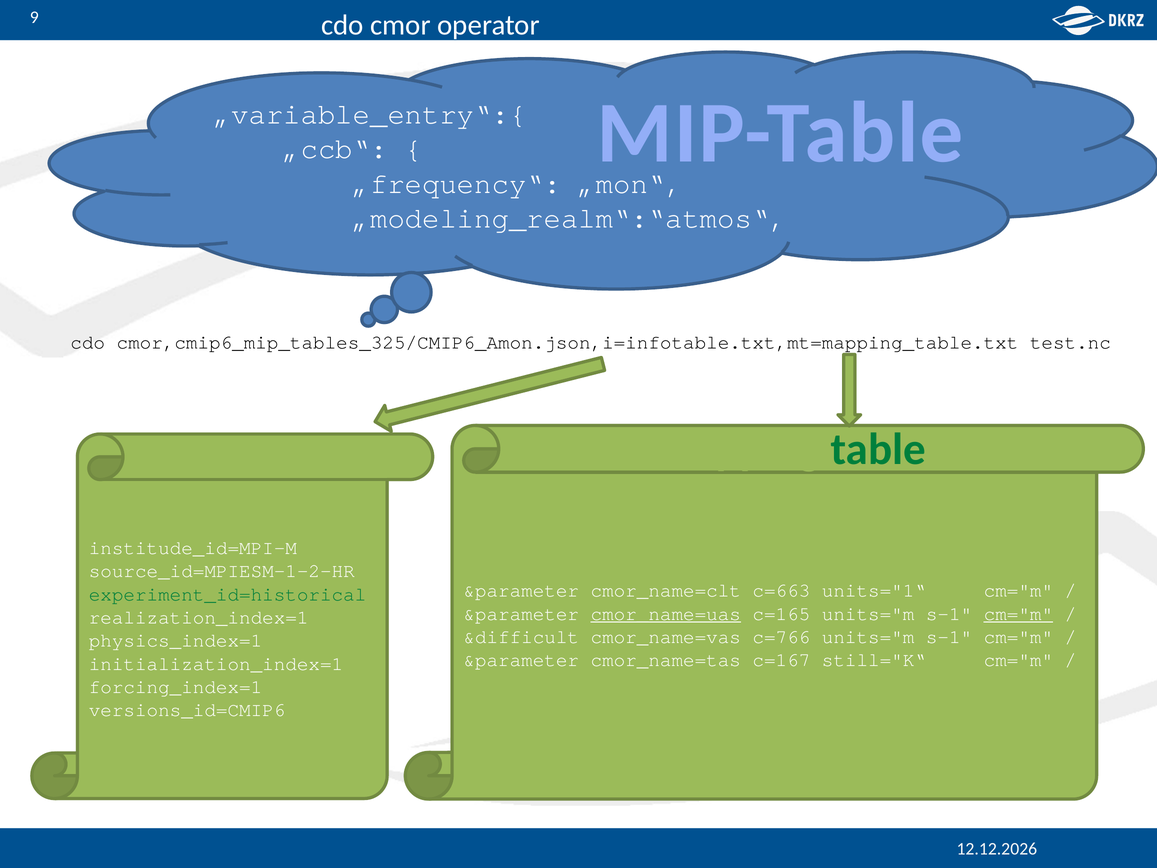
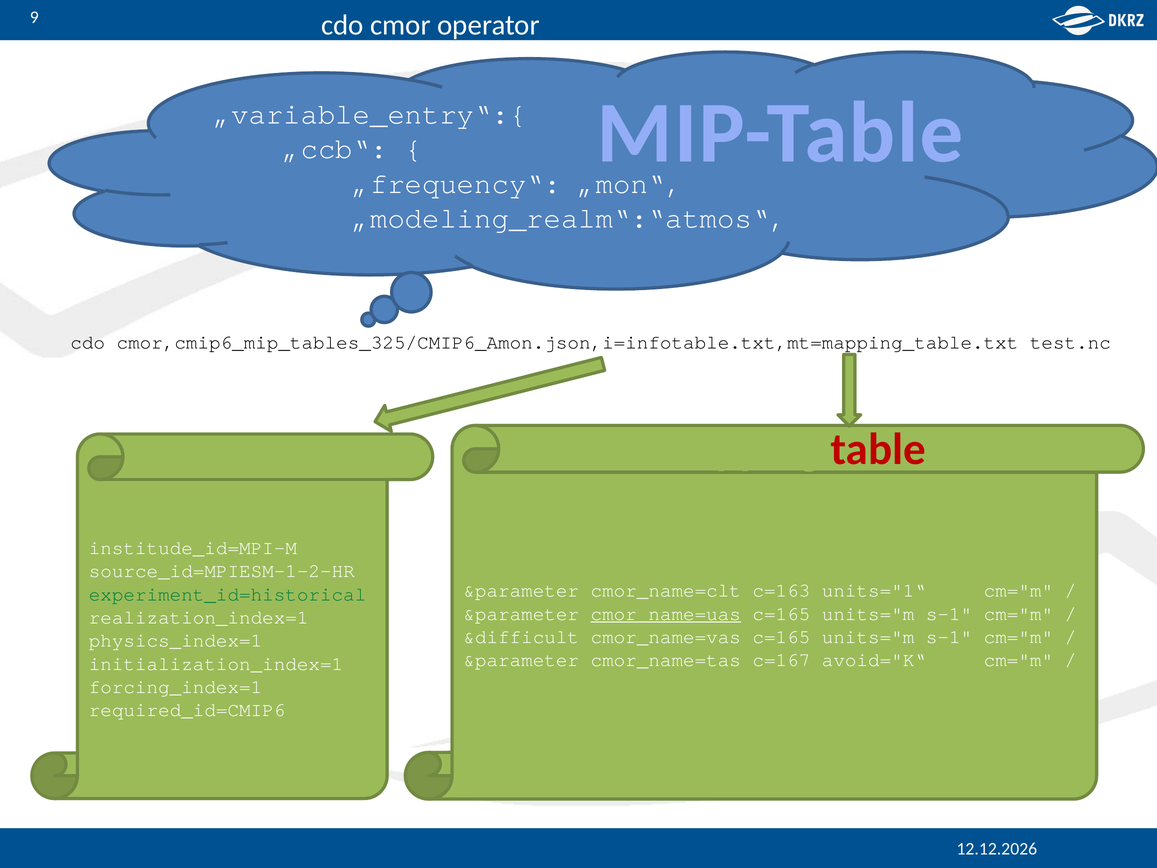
table at (878, 449) colour: green -> red
c=663: c=663 -> c=163
cm="m at (1018, 614) underline: present -> none
cmor_name=vas c=766: c=766 -> c=165
still="K“: still="K“ -> avoid="K“
versions_id=CMIP6: versions_id=CMIP6 -> required_id=CMIP6
